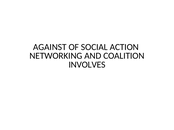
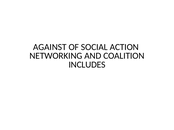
INVOLVES: INVOLVES -> INCLUDES
